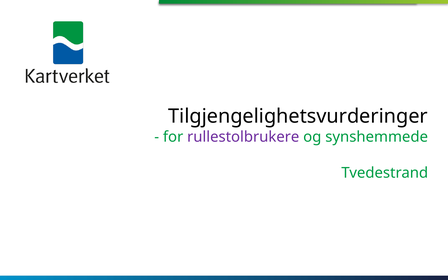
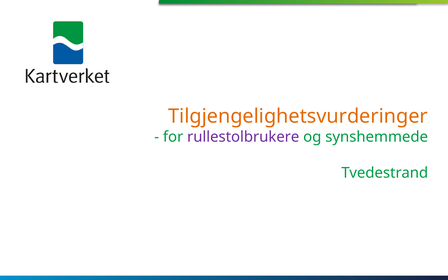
Tilgjengelighetsvurderinger colour: black -> orange
